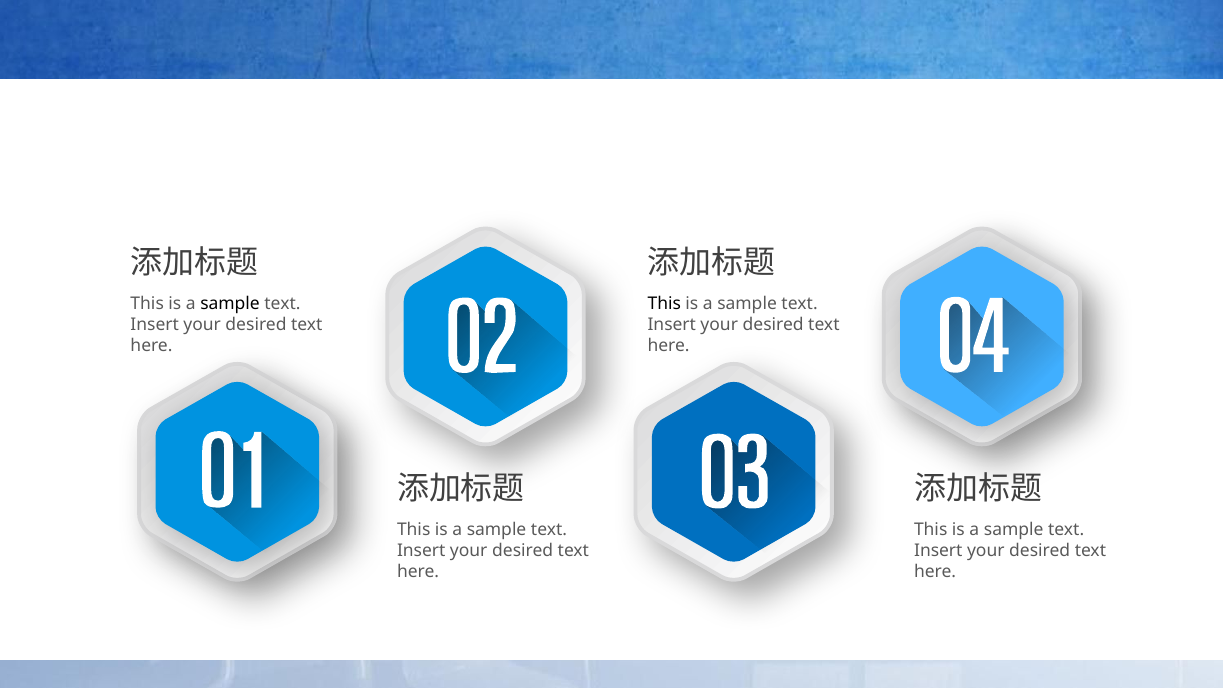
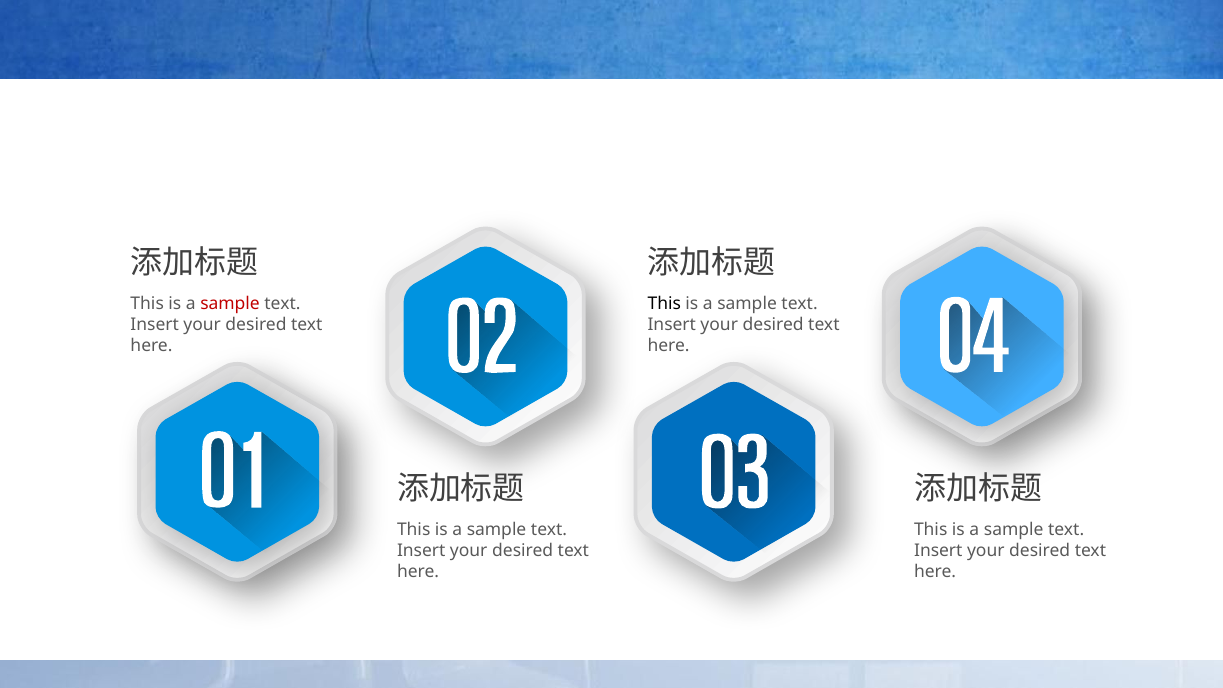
sample at (230, 304) colour: black -> red
